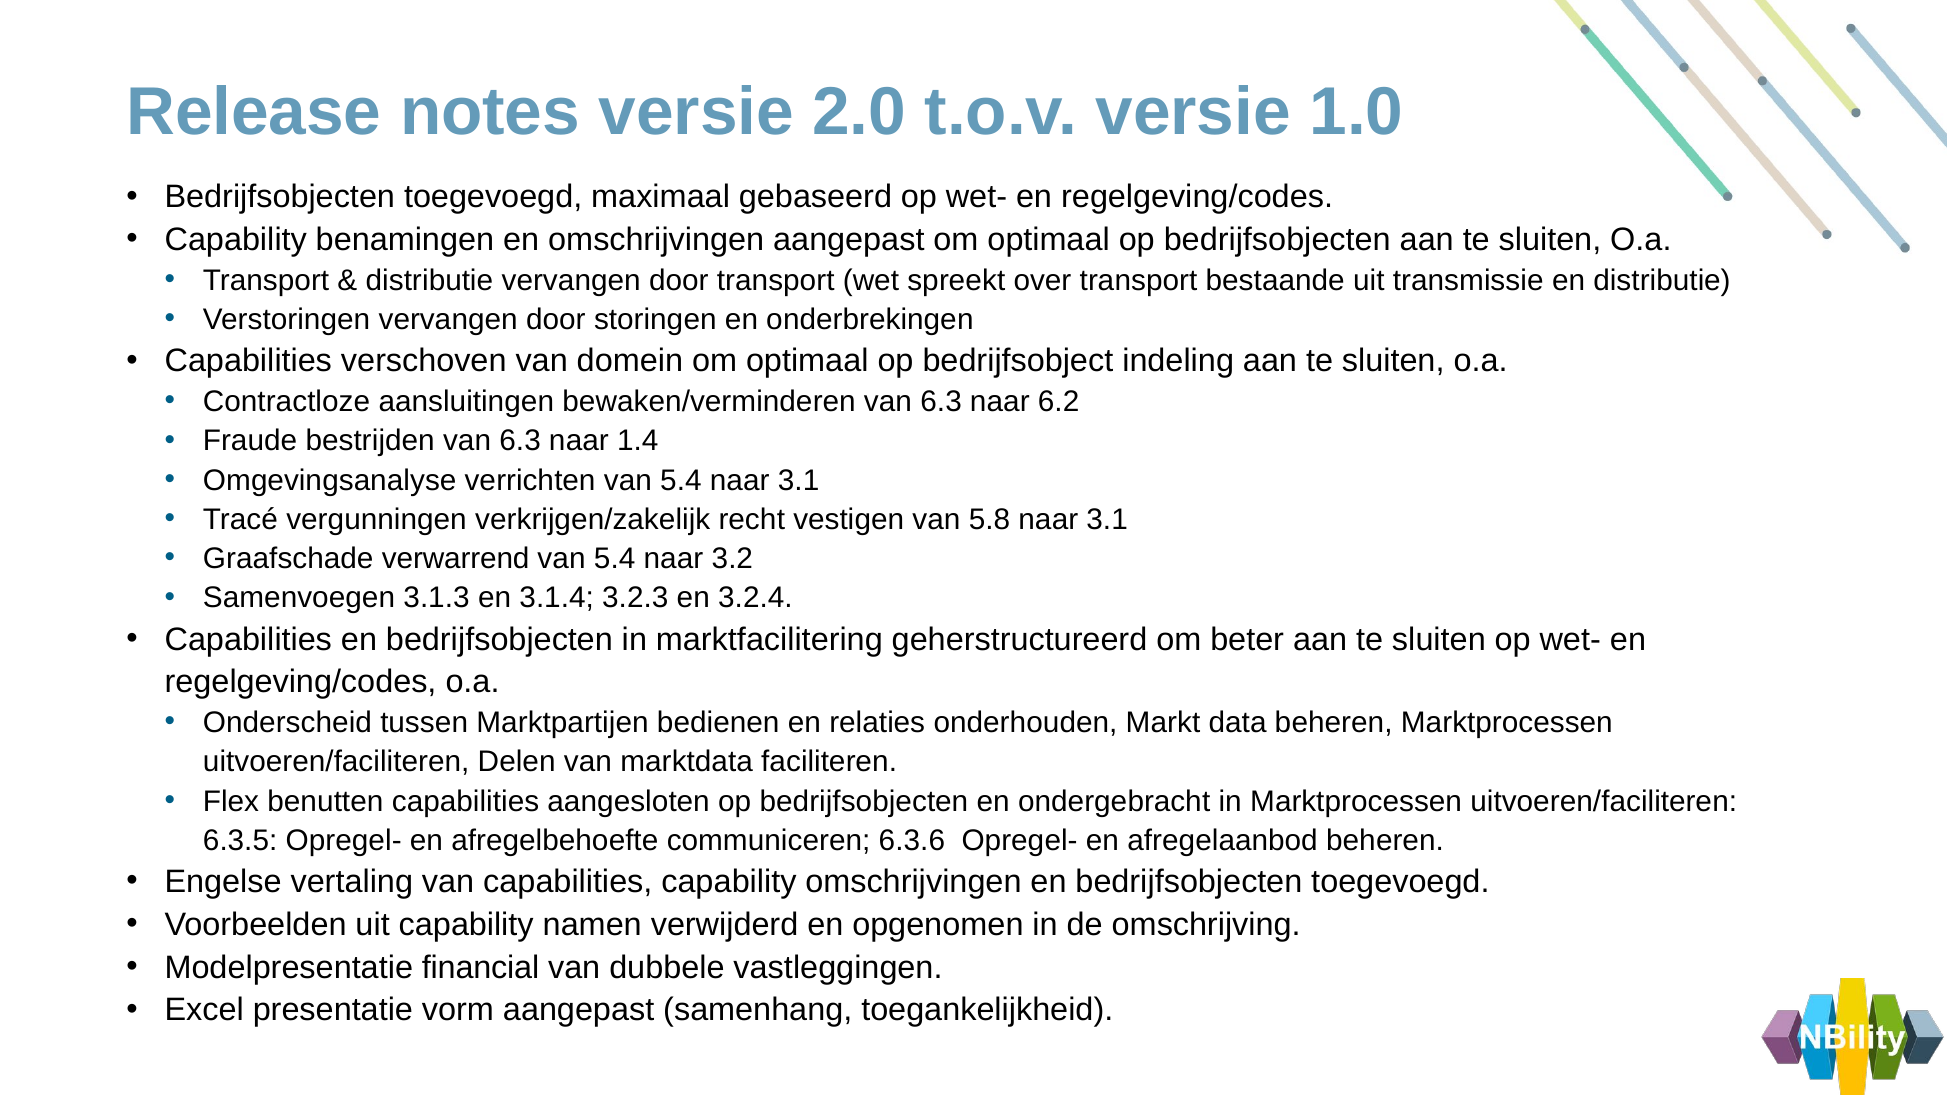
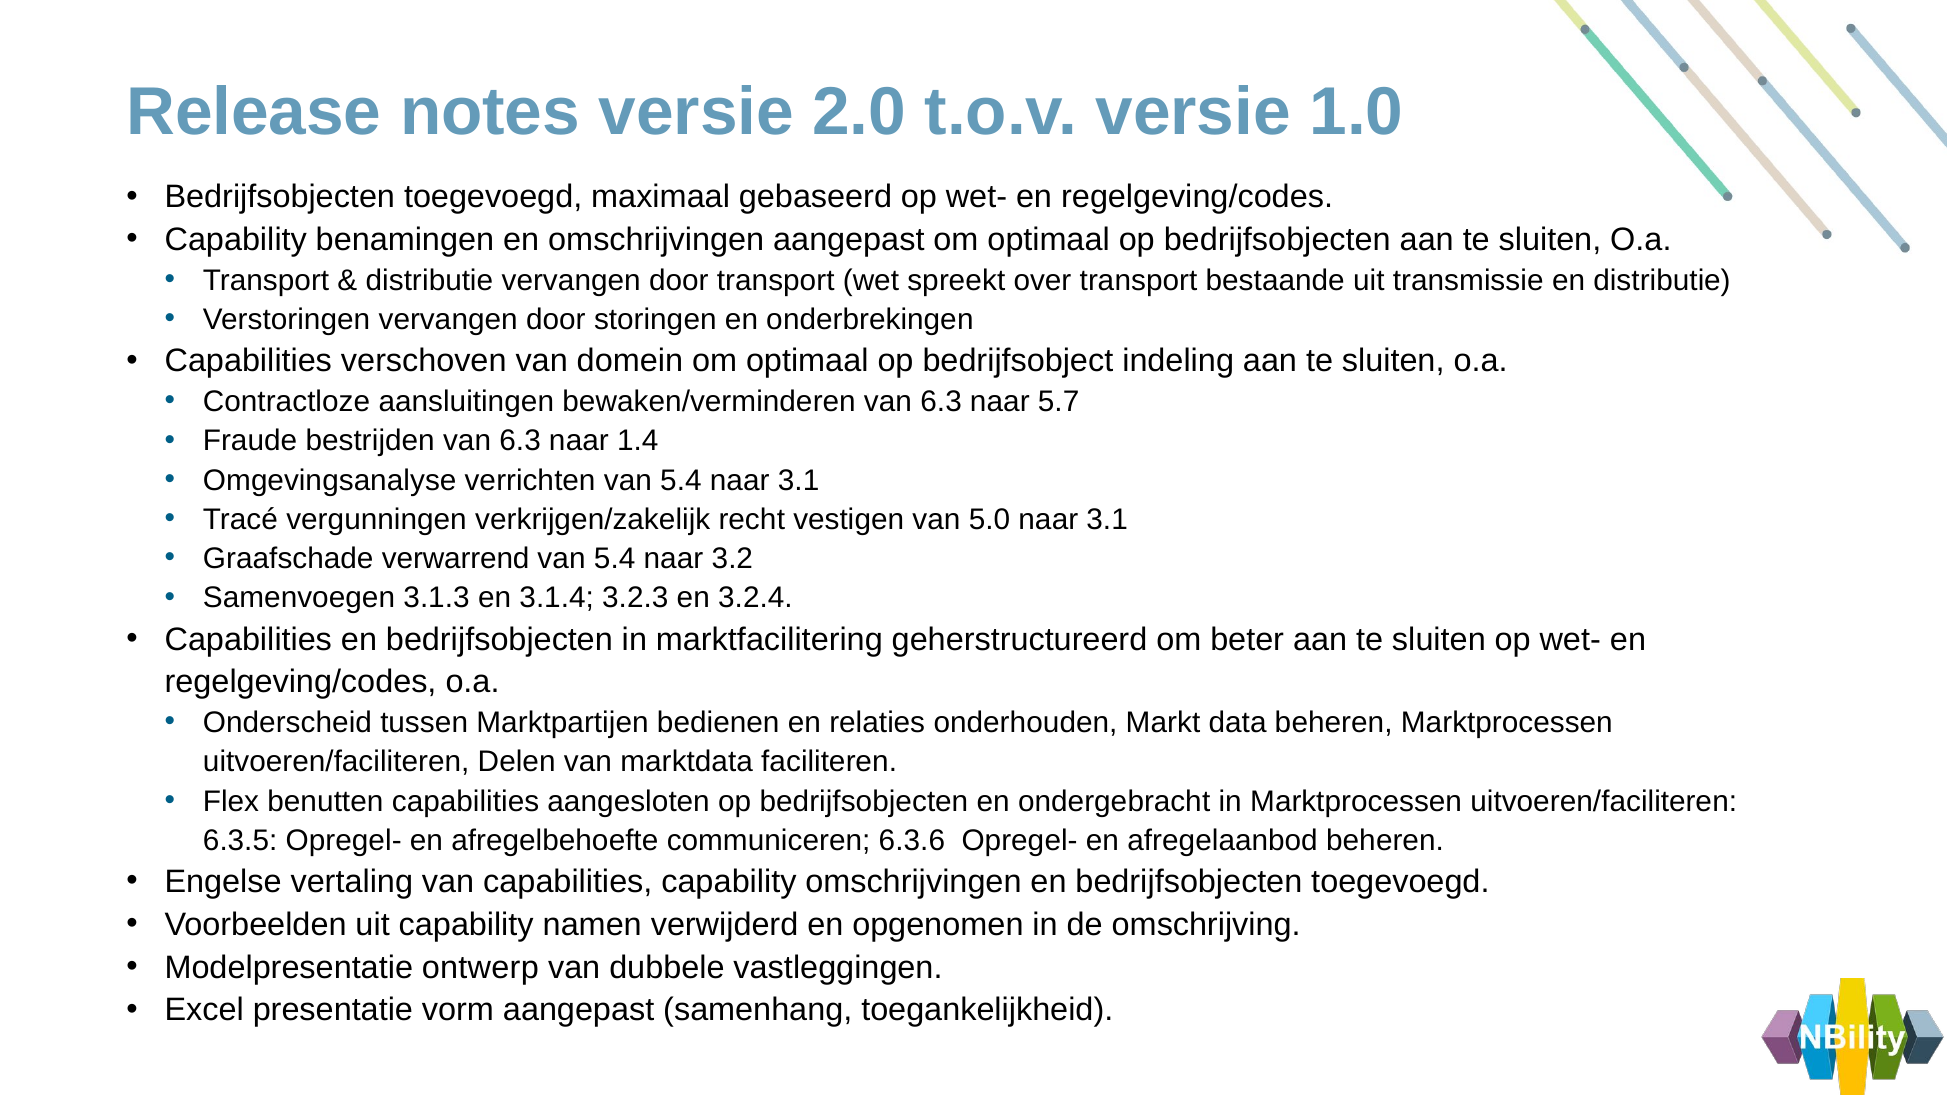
6.2: 6.2 -> 5.7
5.8: 5.8 -> 5.0
financial: financial -> ontwerp
